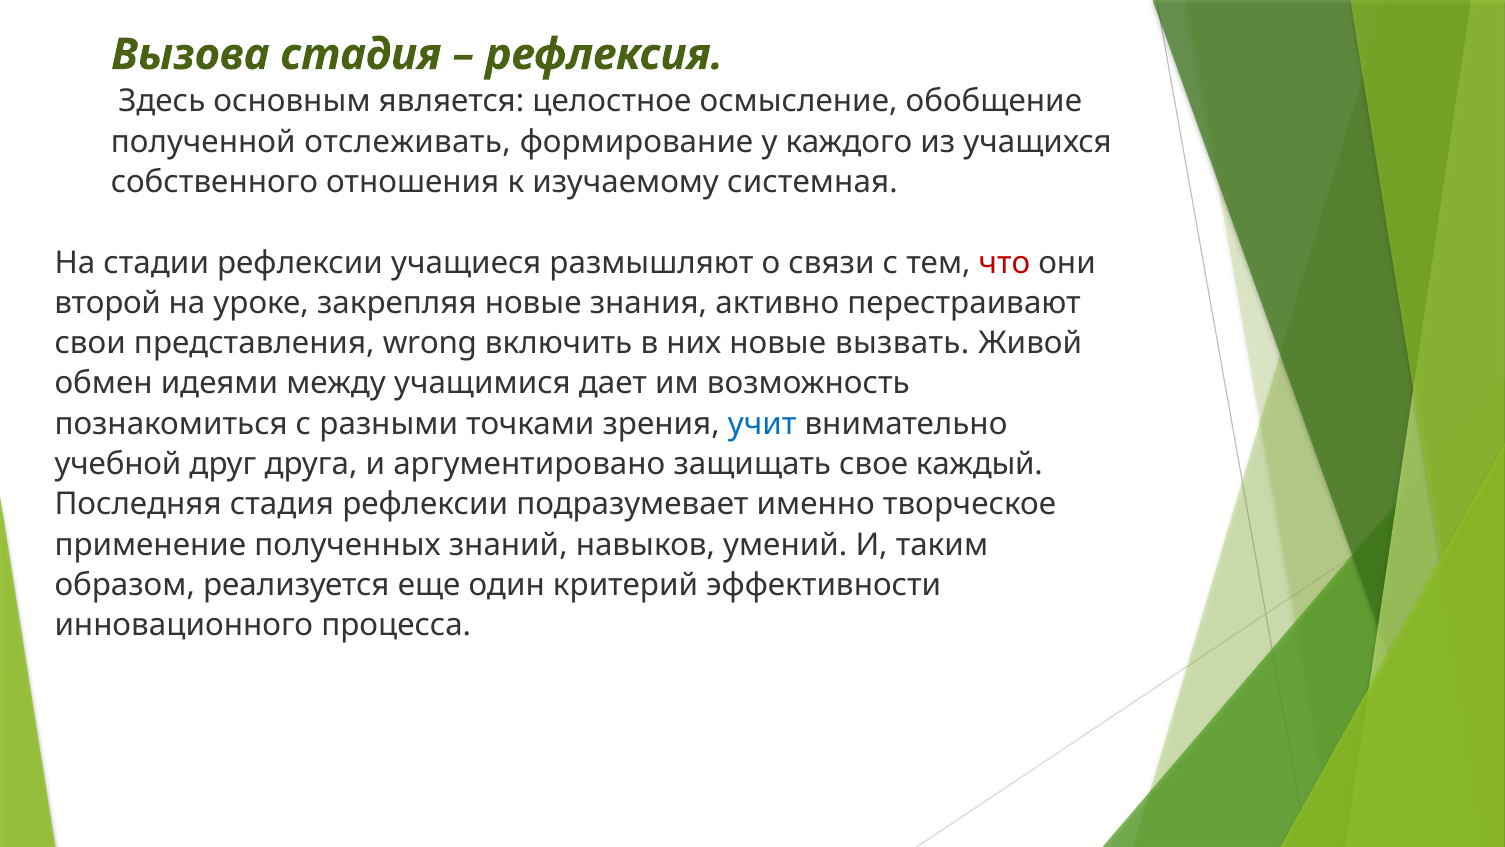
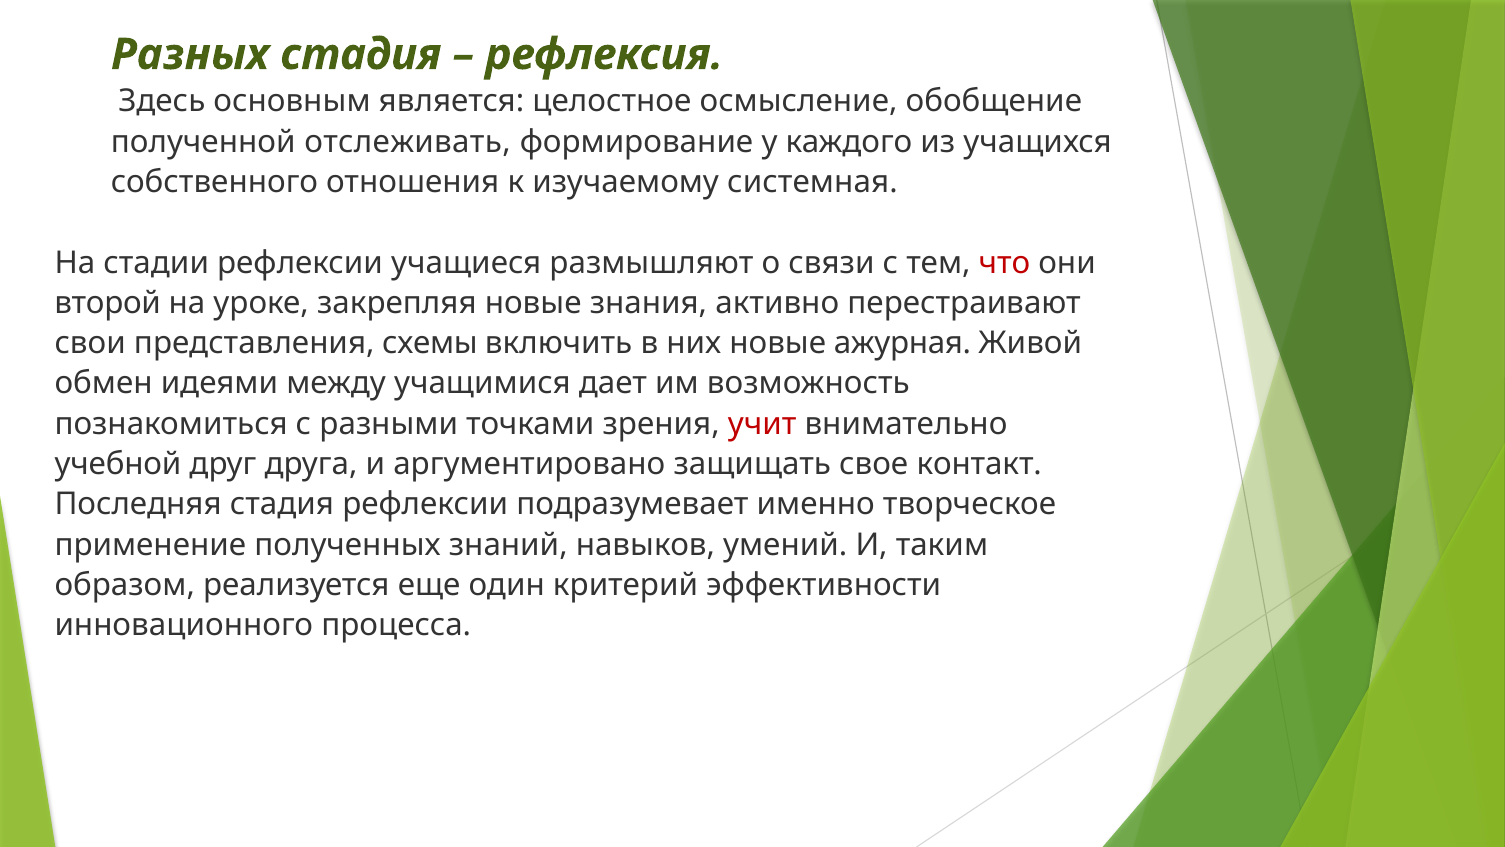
Вызова: Вызова -> Разных
wrong: wrong -> схемы
вызвать: вызвать -> ажурная
учит colour: blue -> red
каждый: каждый -> контакт
